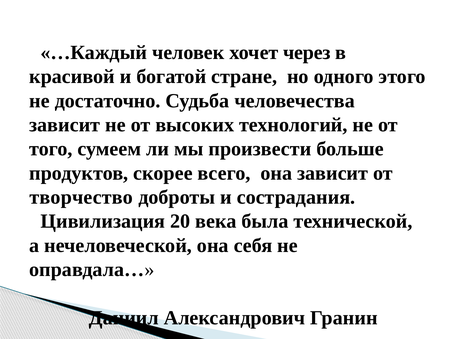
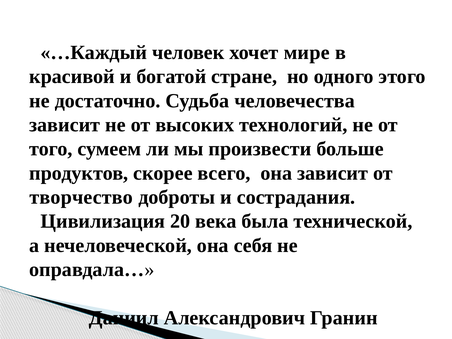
через: через -> мире
